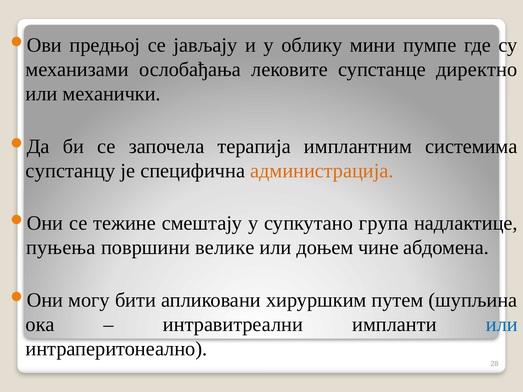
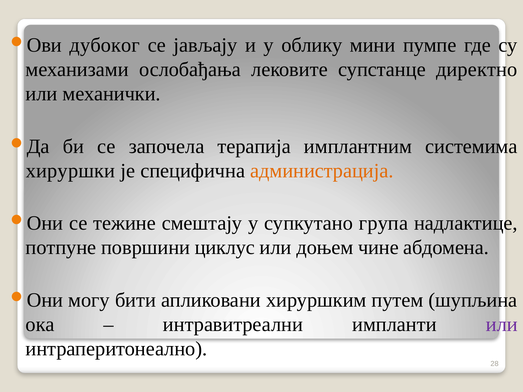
предњој: предњој -> дубоког
супстанцу: супстанцу -> хируршки
пуњења: пуњења -> потпуне
велике: велике -> циклус
или at (502, 325) colour: blue -> purple
